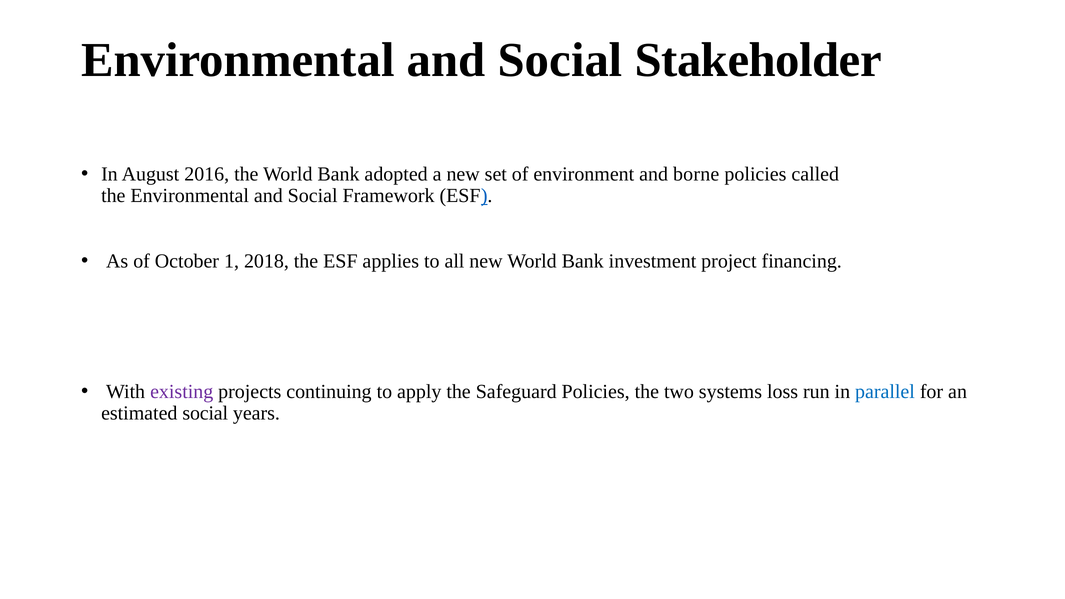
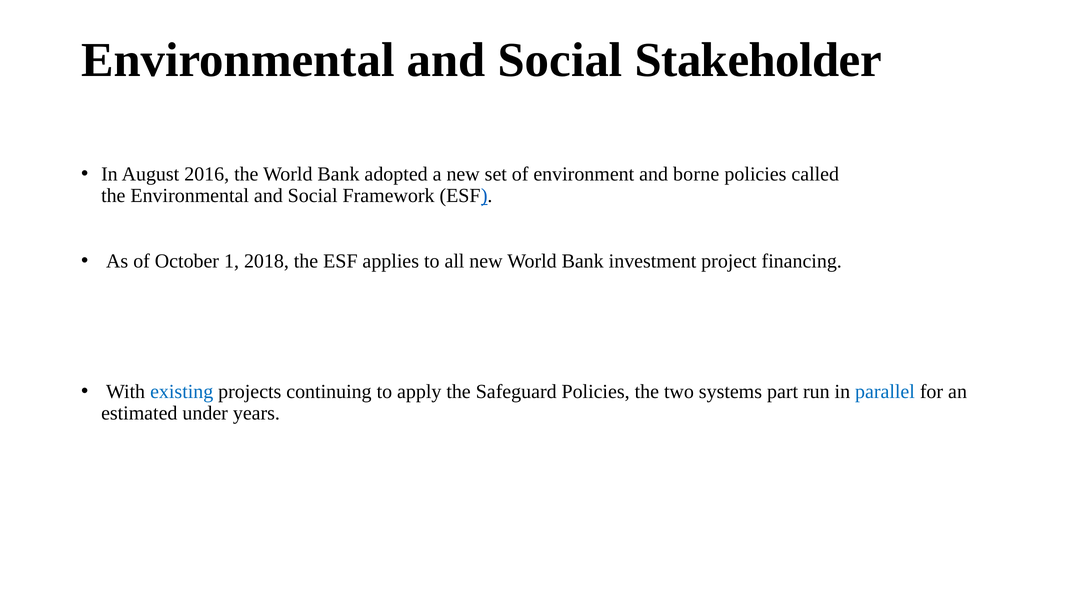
existing colour: purple -> blue
loss: loss -> part
estimated social: social -> under
